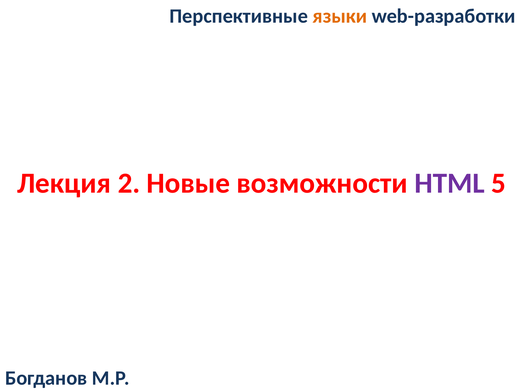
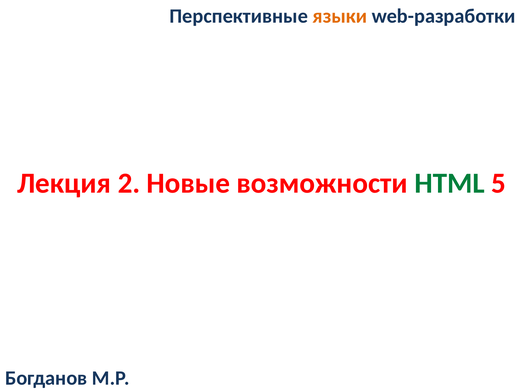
HTML colour: purple -> green
